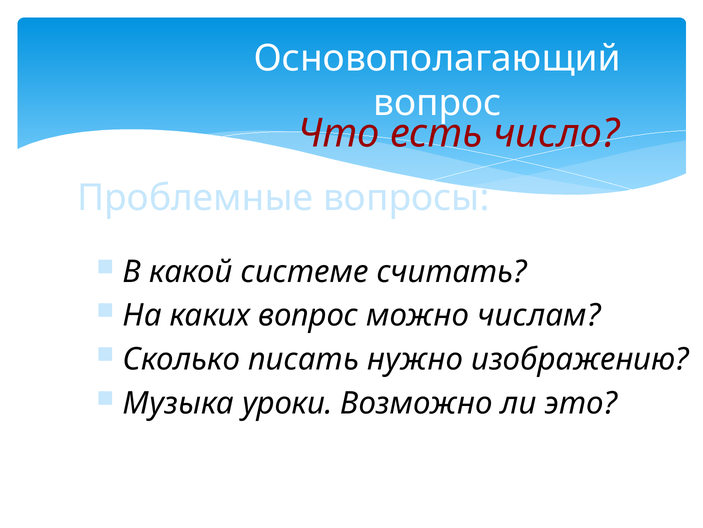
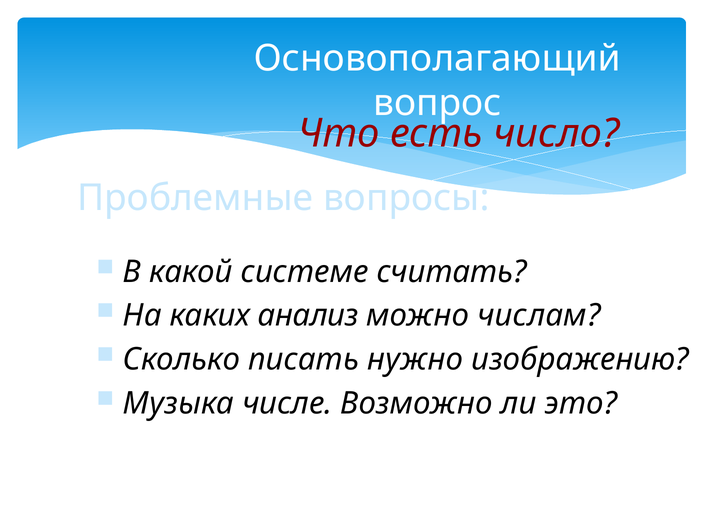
каких вопрос: вопрос -> анализ
уроки: уроки -> числе
